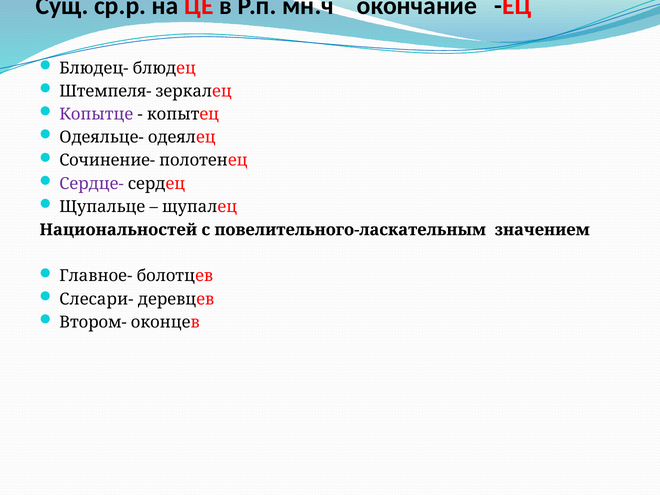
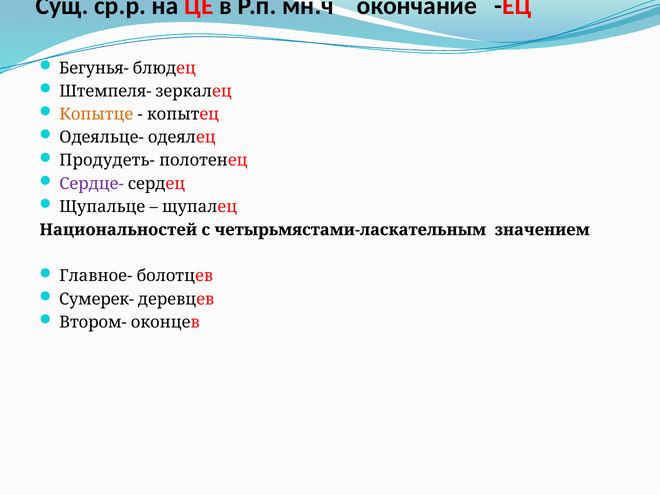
Блюдец-: Блюдец- -> Бегунья-
Копытце colour: purple -> orange
Сочинение-: Сочинение- -> Продудеть-
повелительного-ласкательным: повелительного-ласкательным -> четырьмястами-ласкательным
Слесари-: Слесари- -> Сумерек-
